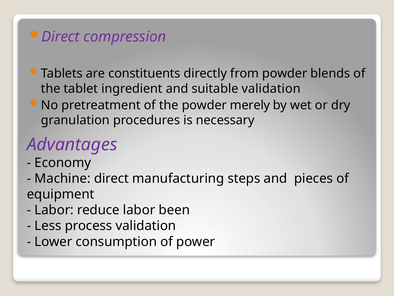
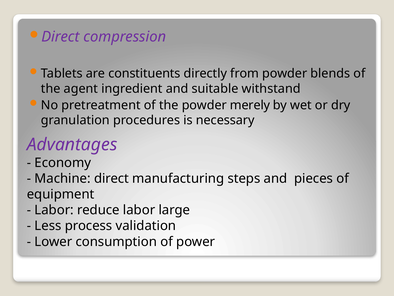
tablet: tablet -> agent
suitable validation: validation -> withstand
been: been -> large
